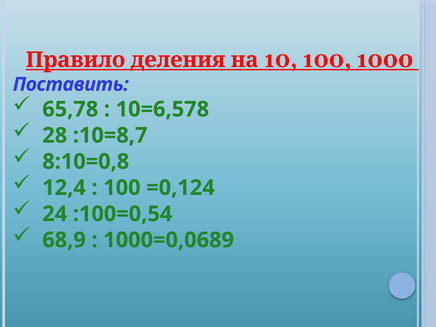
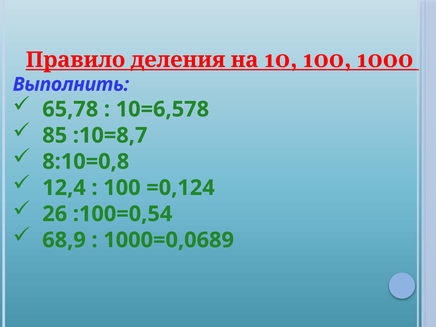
Поставить: Поставить -> Выполнить
28: 28 -> 85
24: 24 -> 26
